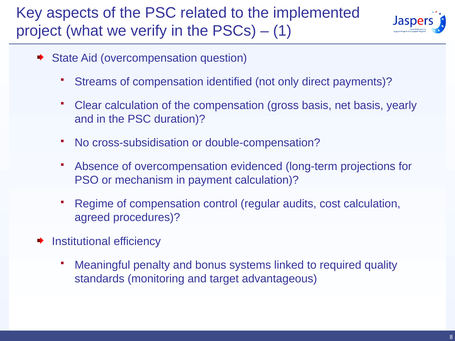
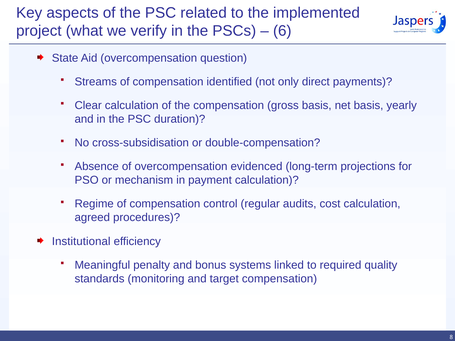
1: 1 -> 6
target advantageous: advantageous -> compensation
